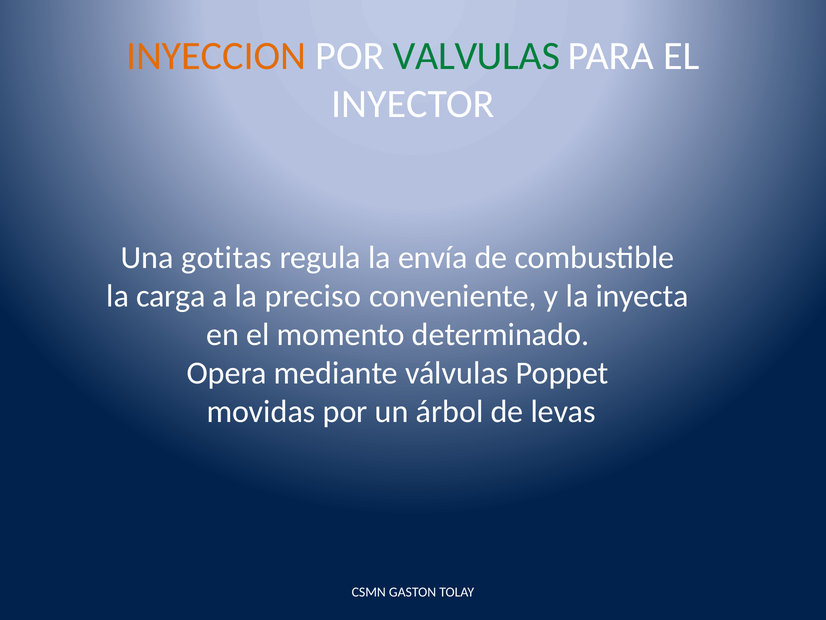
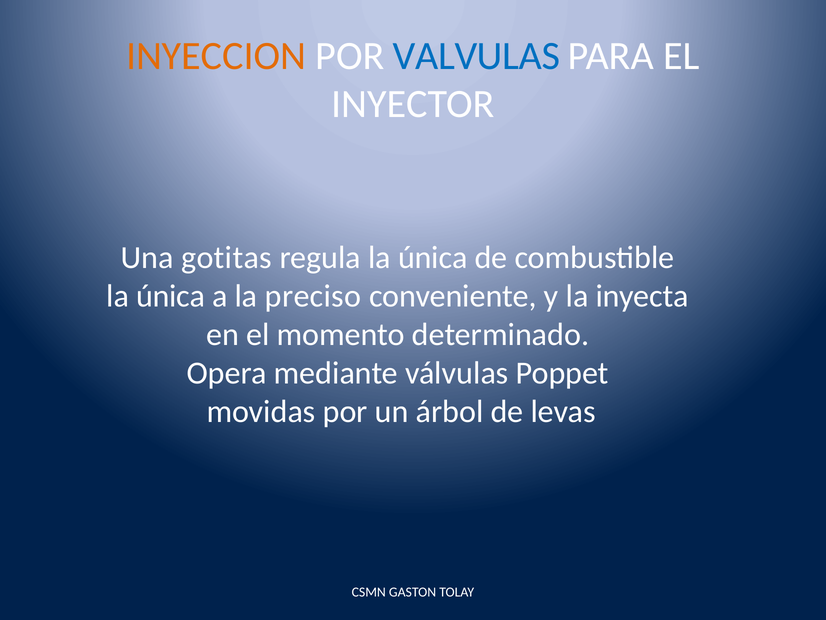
VALVULAS colour: green -> blue
regula la envía: envía -> única
carga at (171, 296): carga -> única
